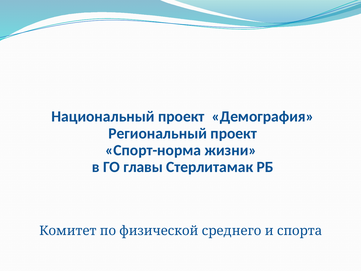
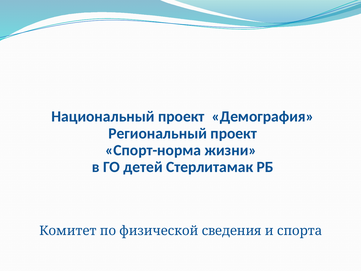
главы: главы -> детей
среднего: среднего -> сведения
